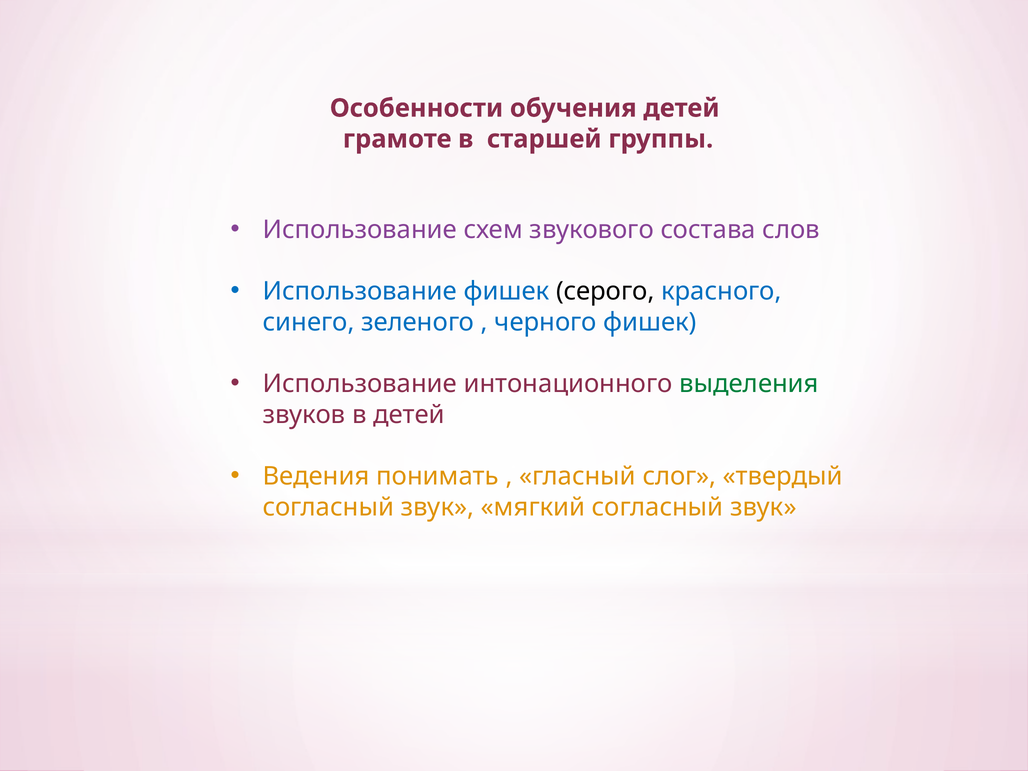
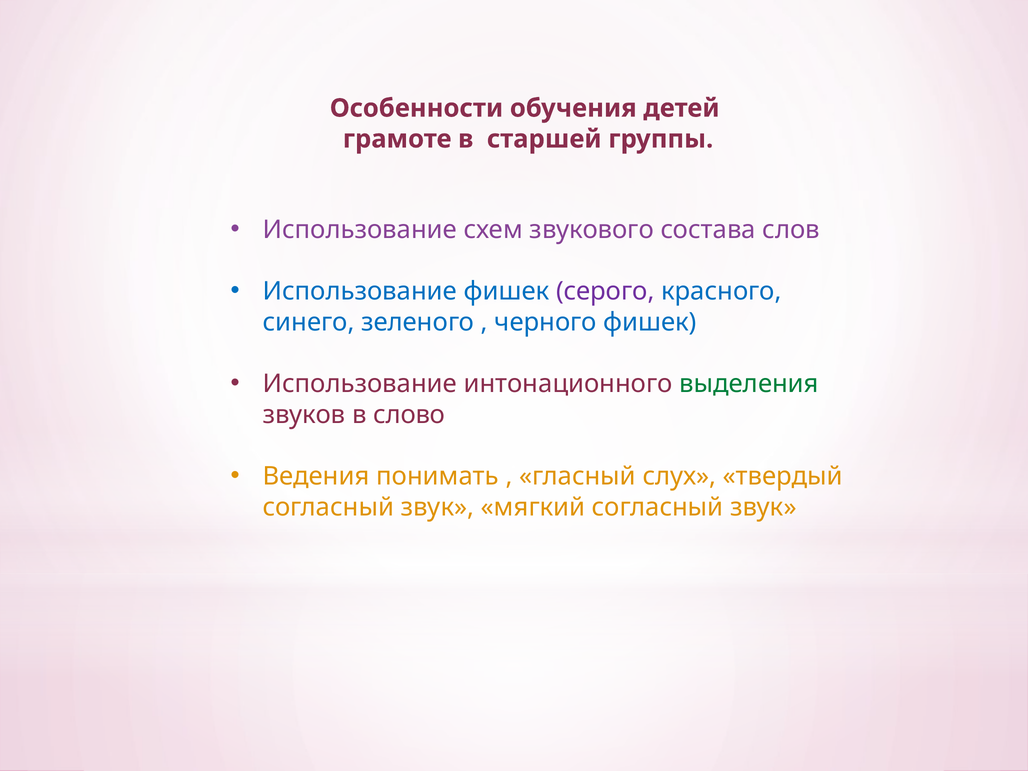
серого colour: black -> purple
в детей: детей -> слово
слог: слог -> слух
